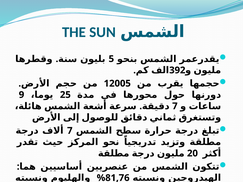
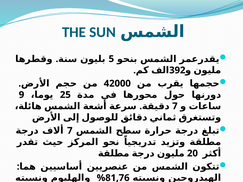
12005: 12005 -> 42000
